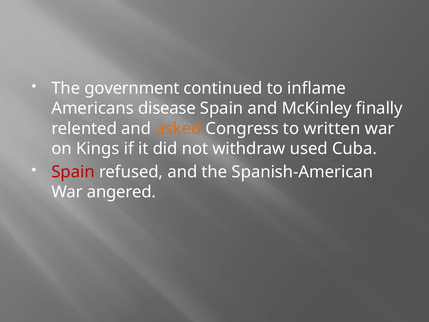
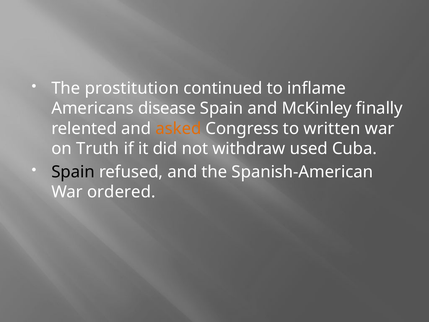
government: government -> prostitution
Kings: Kings -> Truth
Spain at (73, 172) colour: red -> black
angered: angered -> ordered
